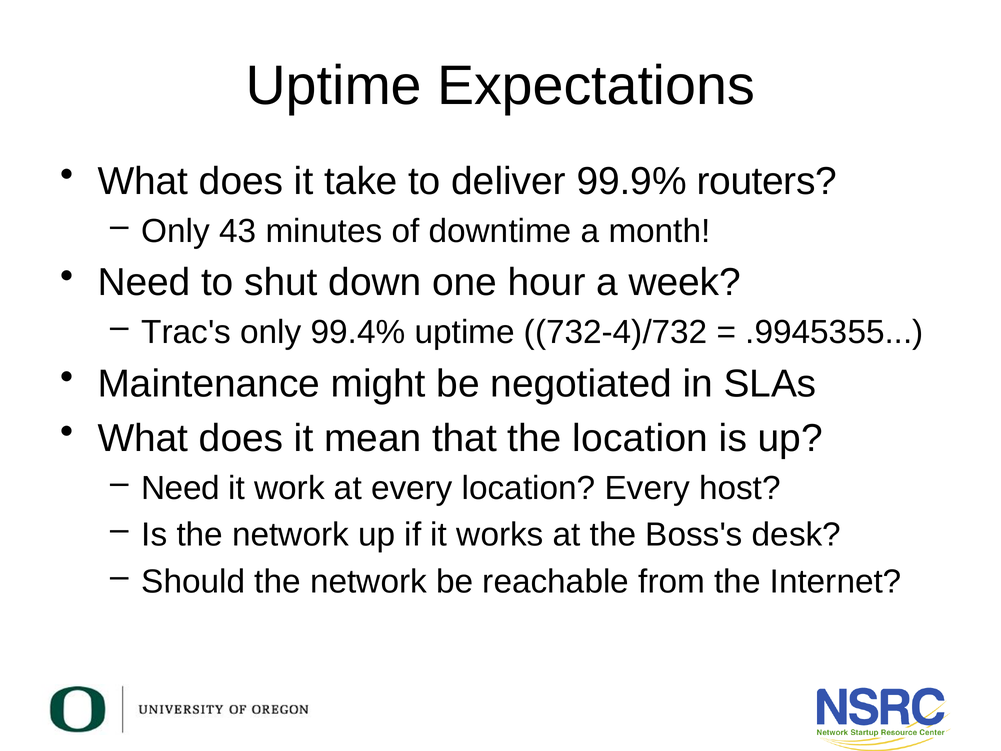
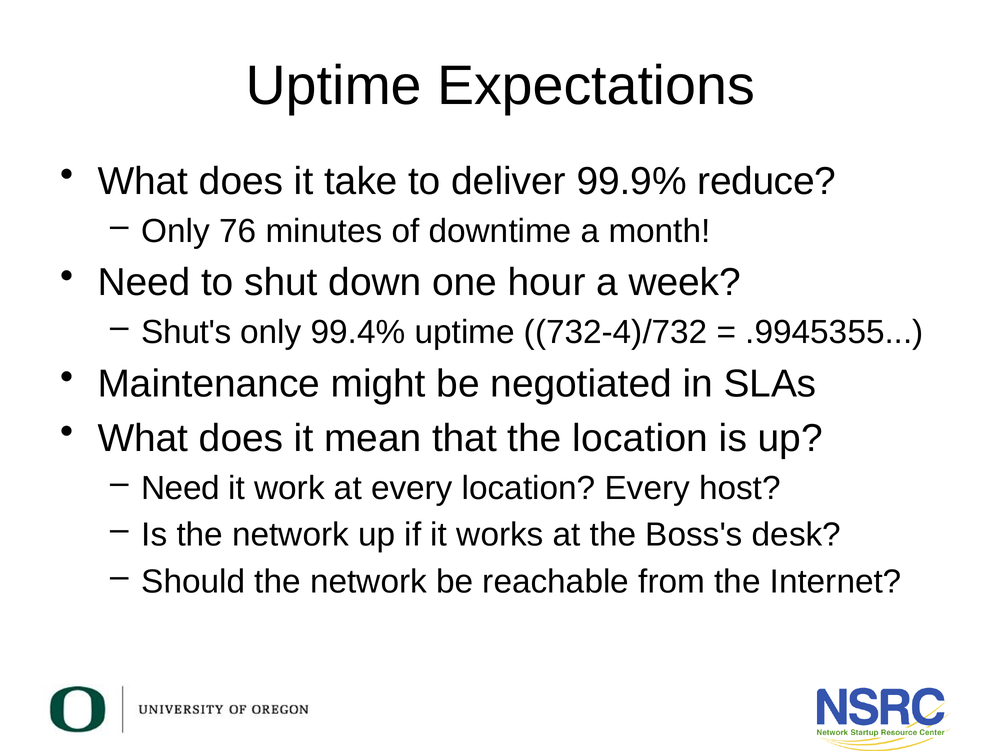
routers: routers -> reduce
43: 43 -> 76
Trac's: Trac's -> Shut's
